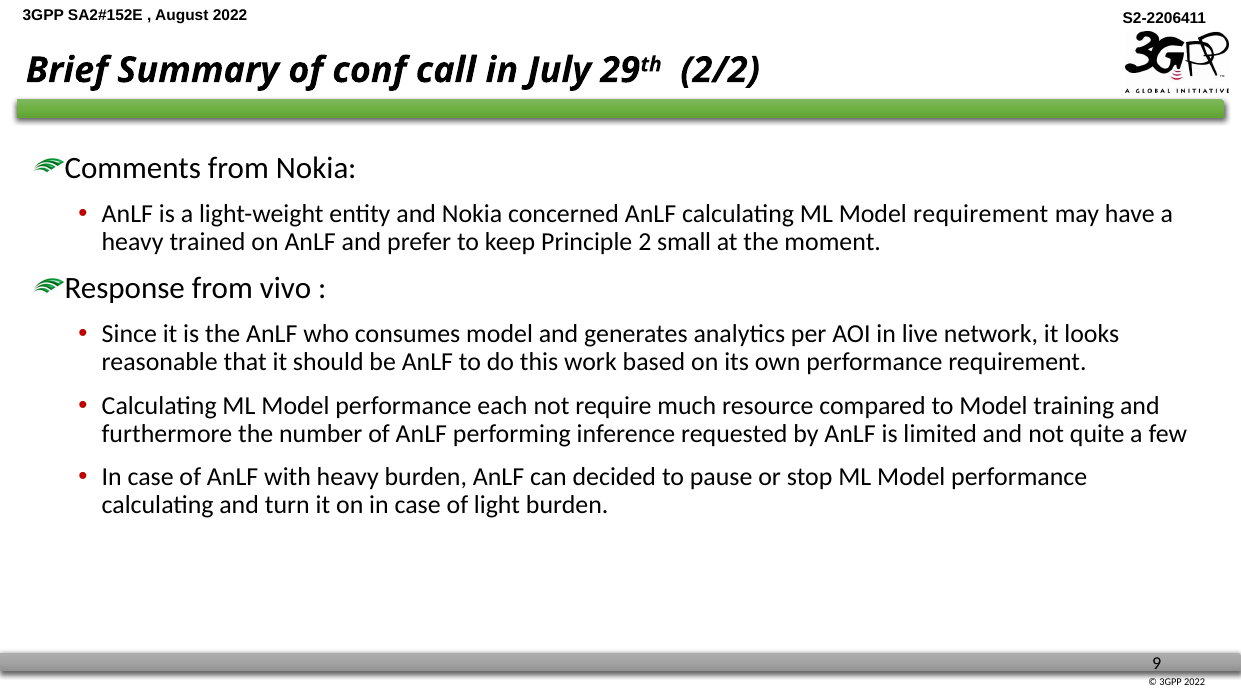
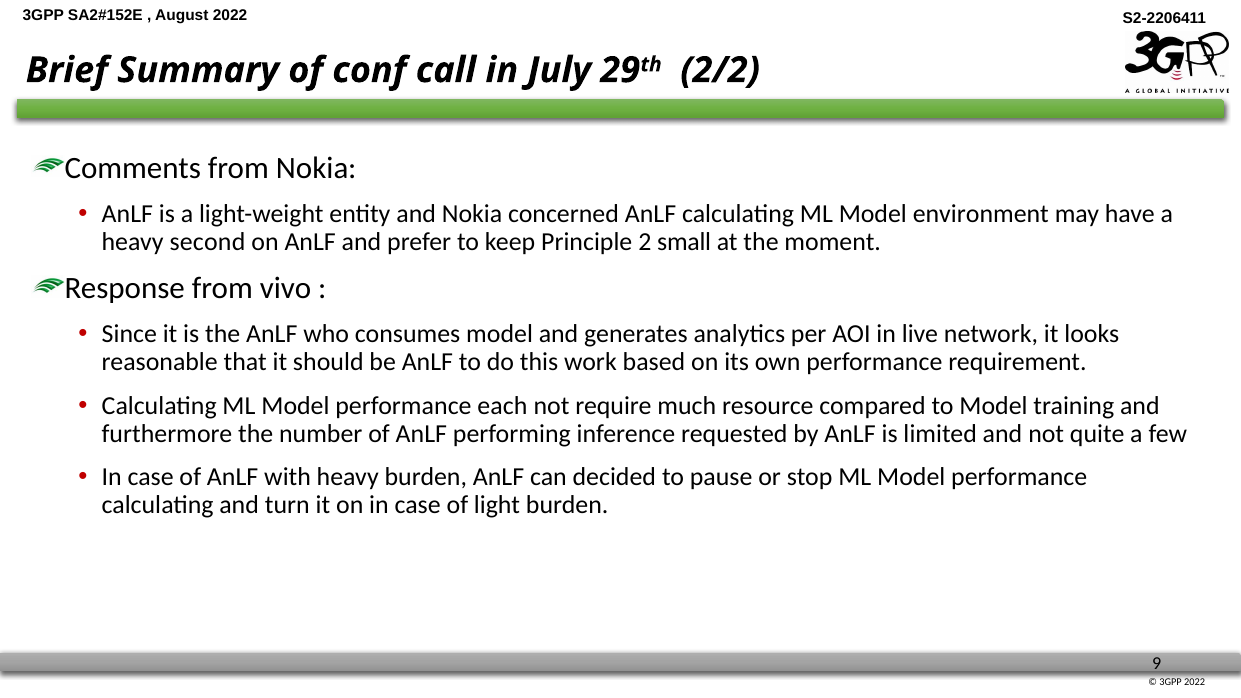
Model requirement: requirement -> environment
trained: trained -> second
